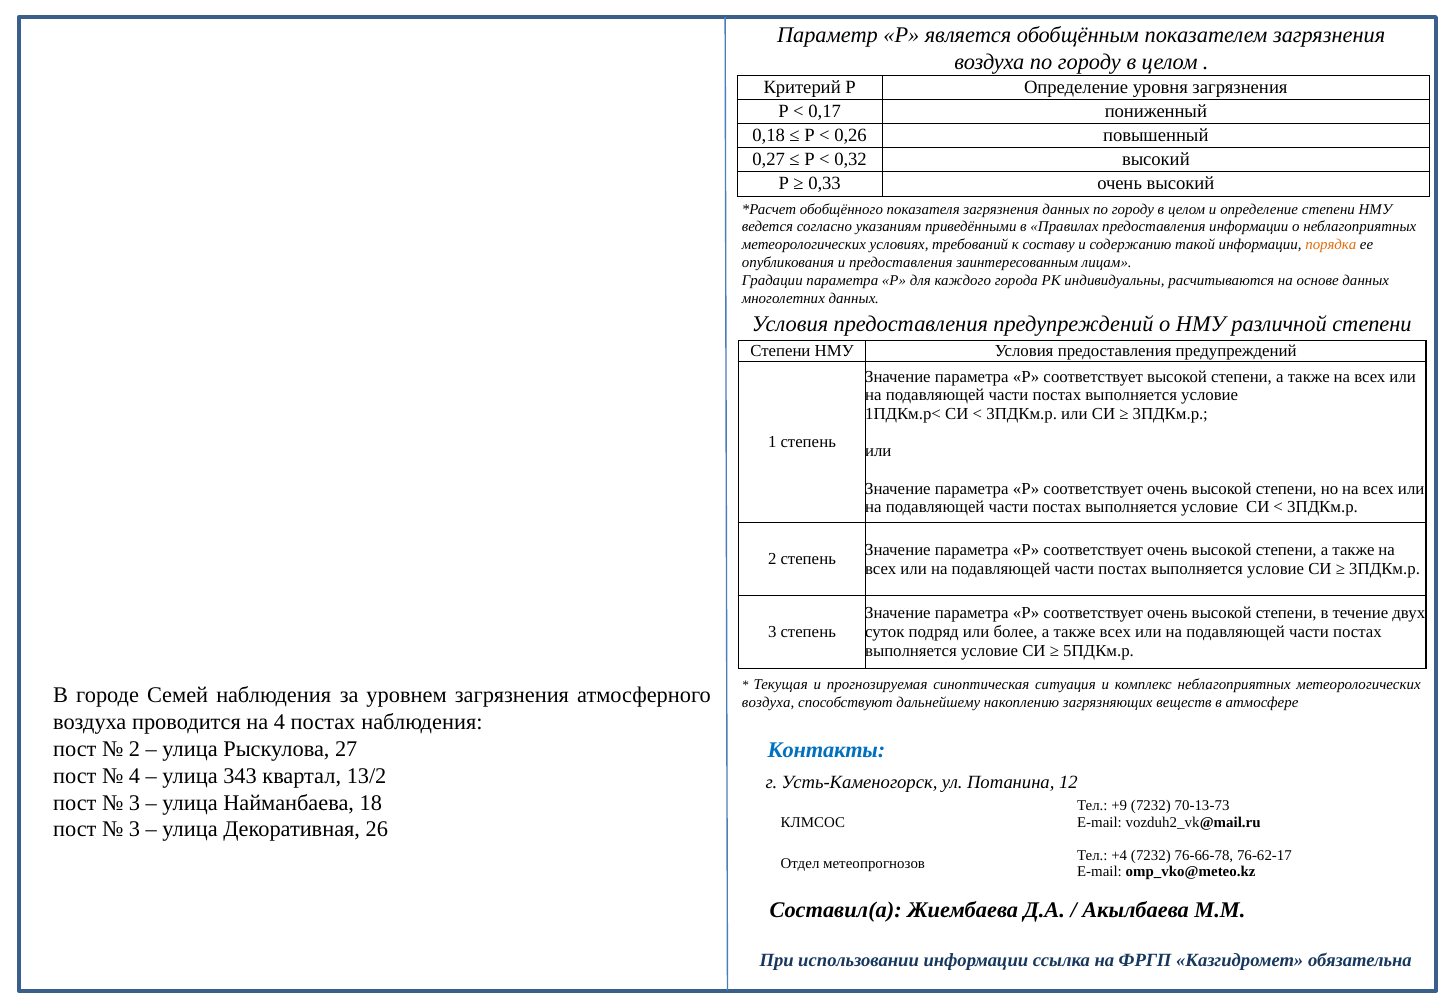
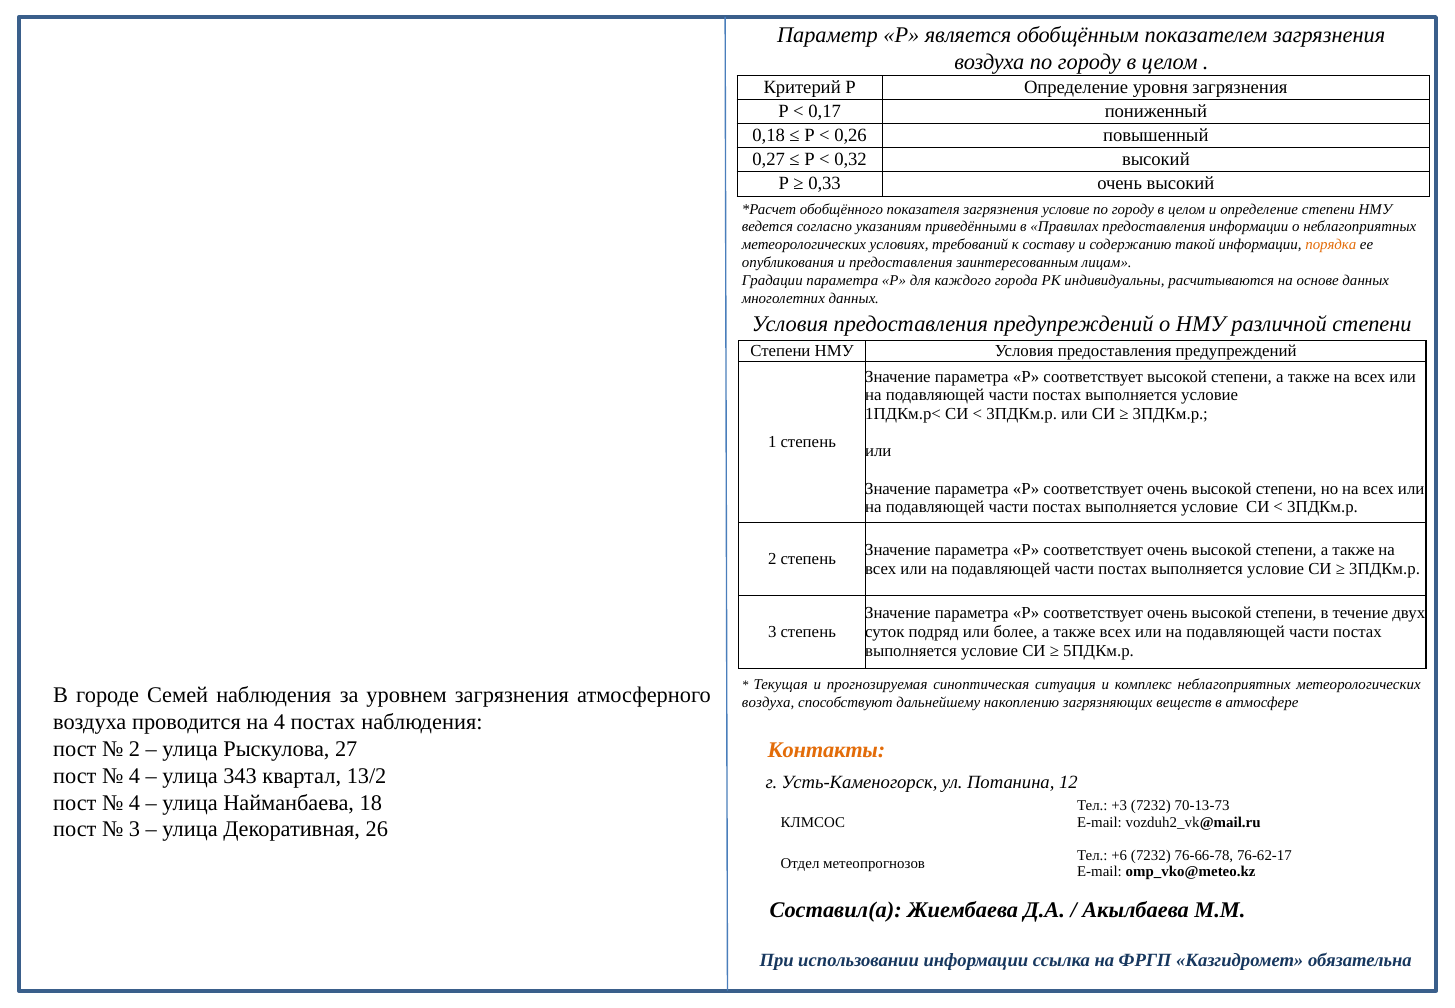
загрязнения данных: данных -> условие
Контакты colour: blue -> orange
3 at (135, 802): 3 -> 4
+9: +9 -> +3
+4: +4 -> +6
